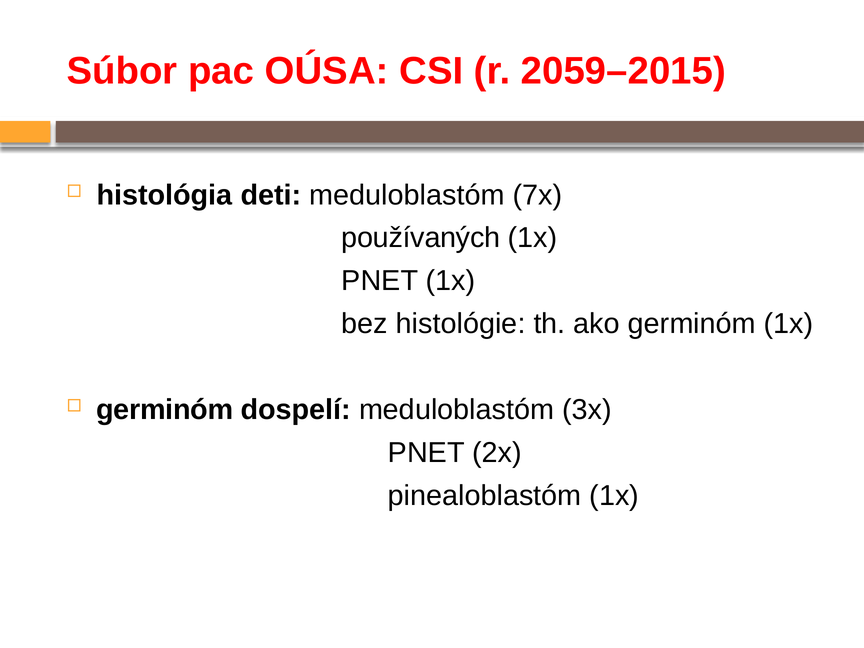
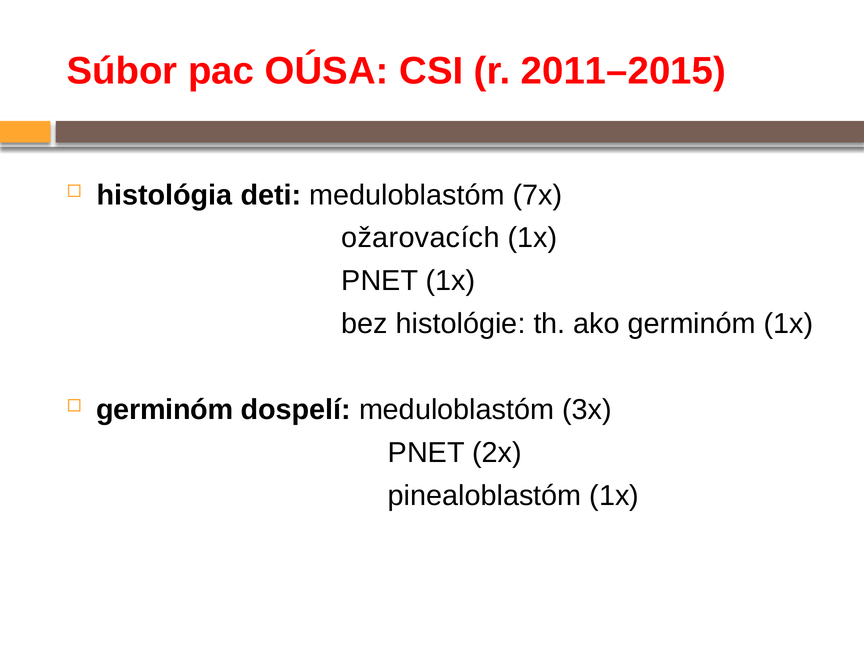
2059–2015: 2059–2015 -> 2011–2015
používaných: používaných -> ožarovacích
